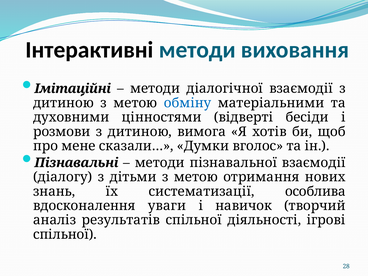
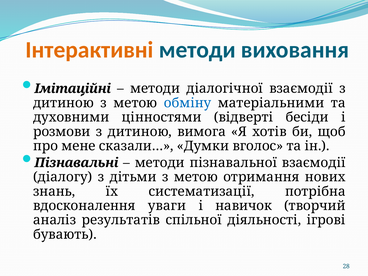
Інтерактивні colour: black -> orange
особлива: особлива -> потрібна
спільної at (65, 234): спільної -> бувають
